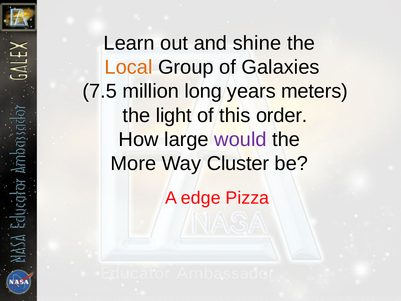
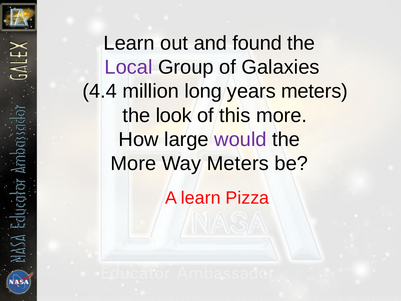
shine: shine -> found
Local colour: orange -> purple
7.5: 7.5 -> 4.4
light: light -> look
this order: order -> more
Way Cluster: Cluster -> Meters
A edge: edge -> learn
